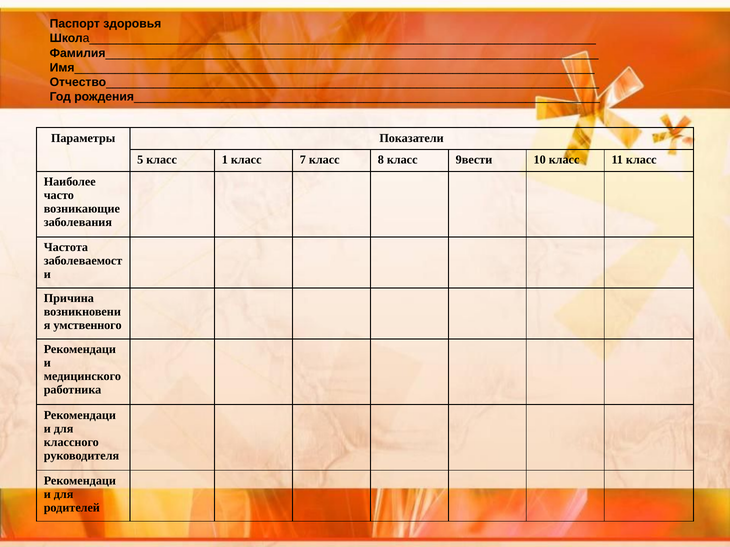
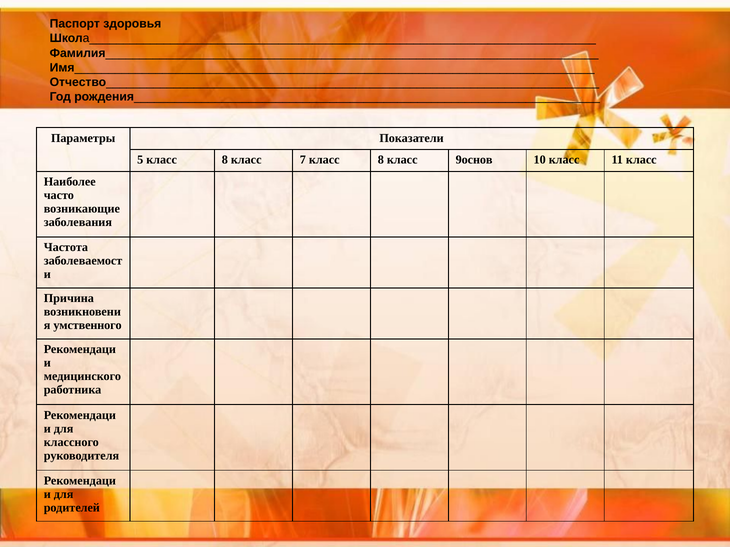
5 класс 1: 1 -> 8
9вести: 9вести -> 9основ
